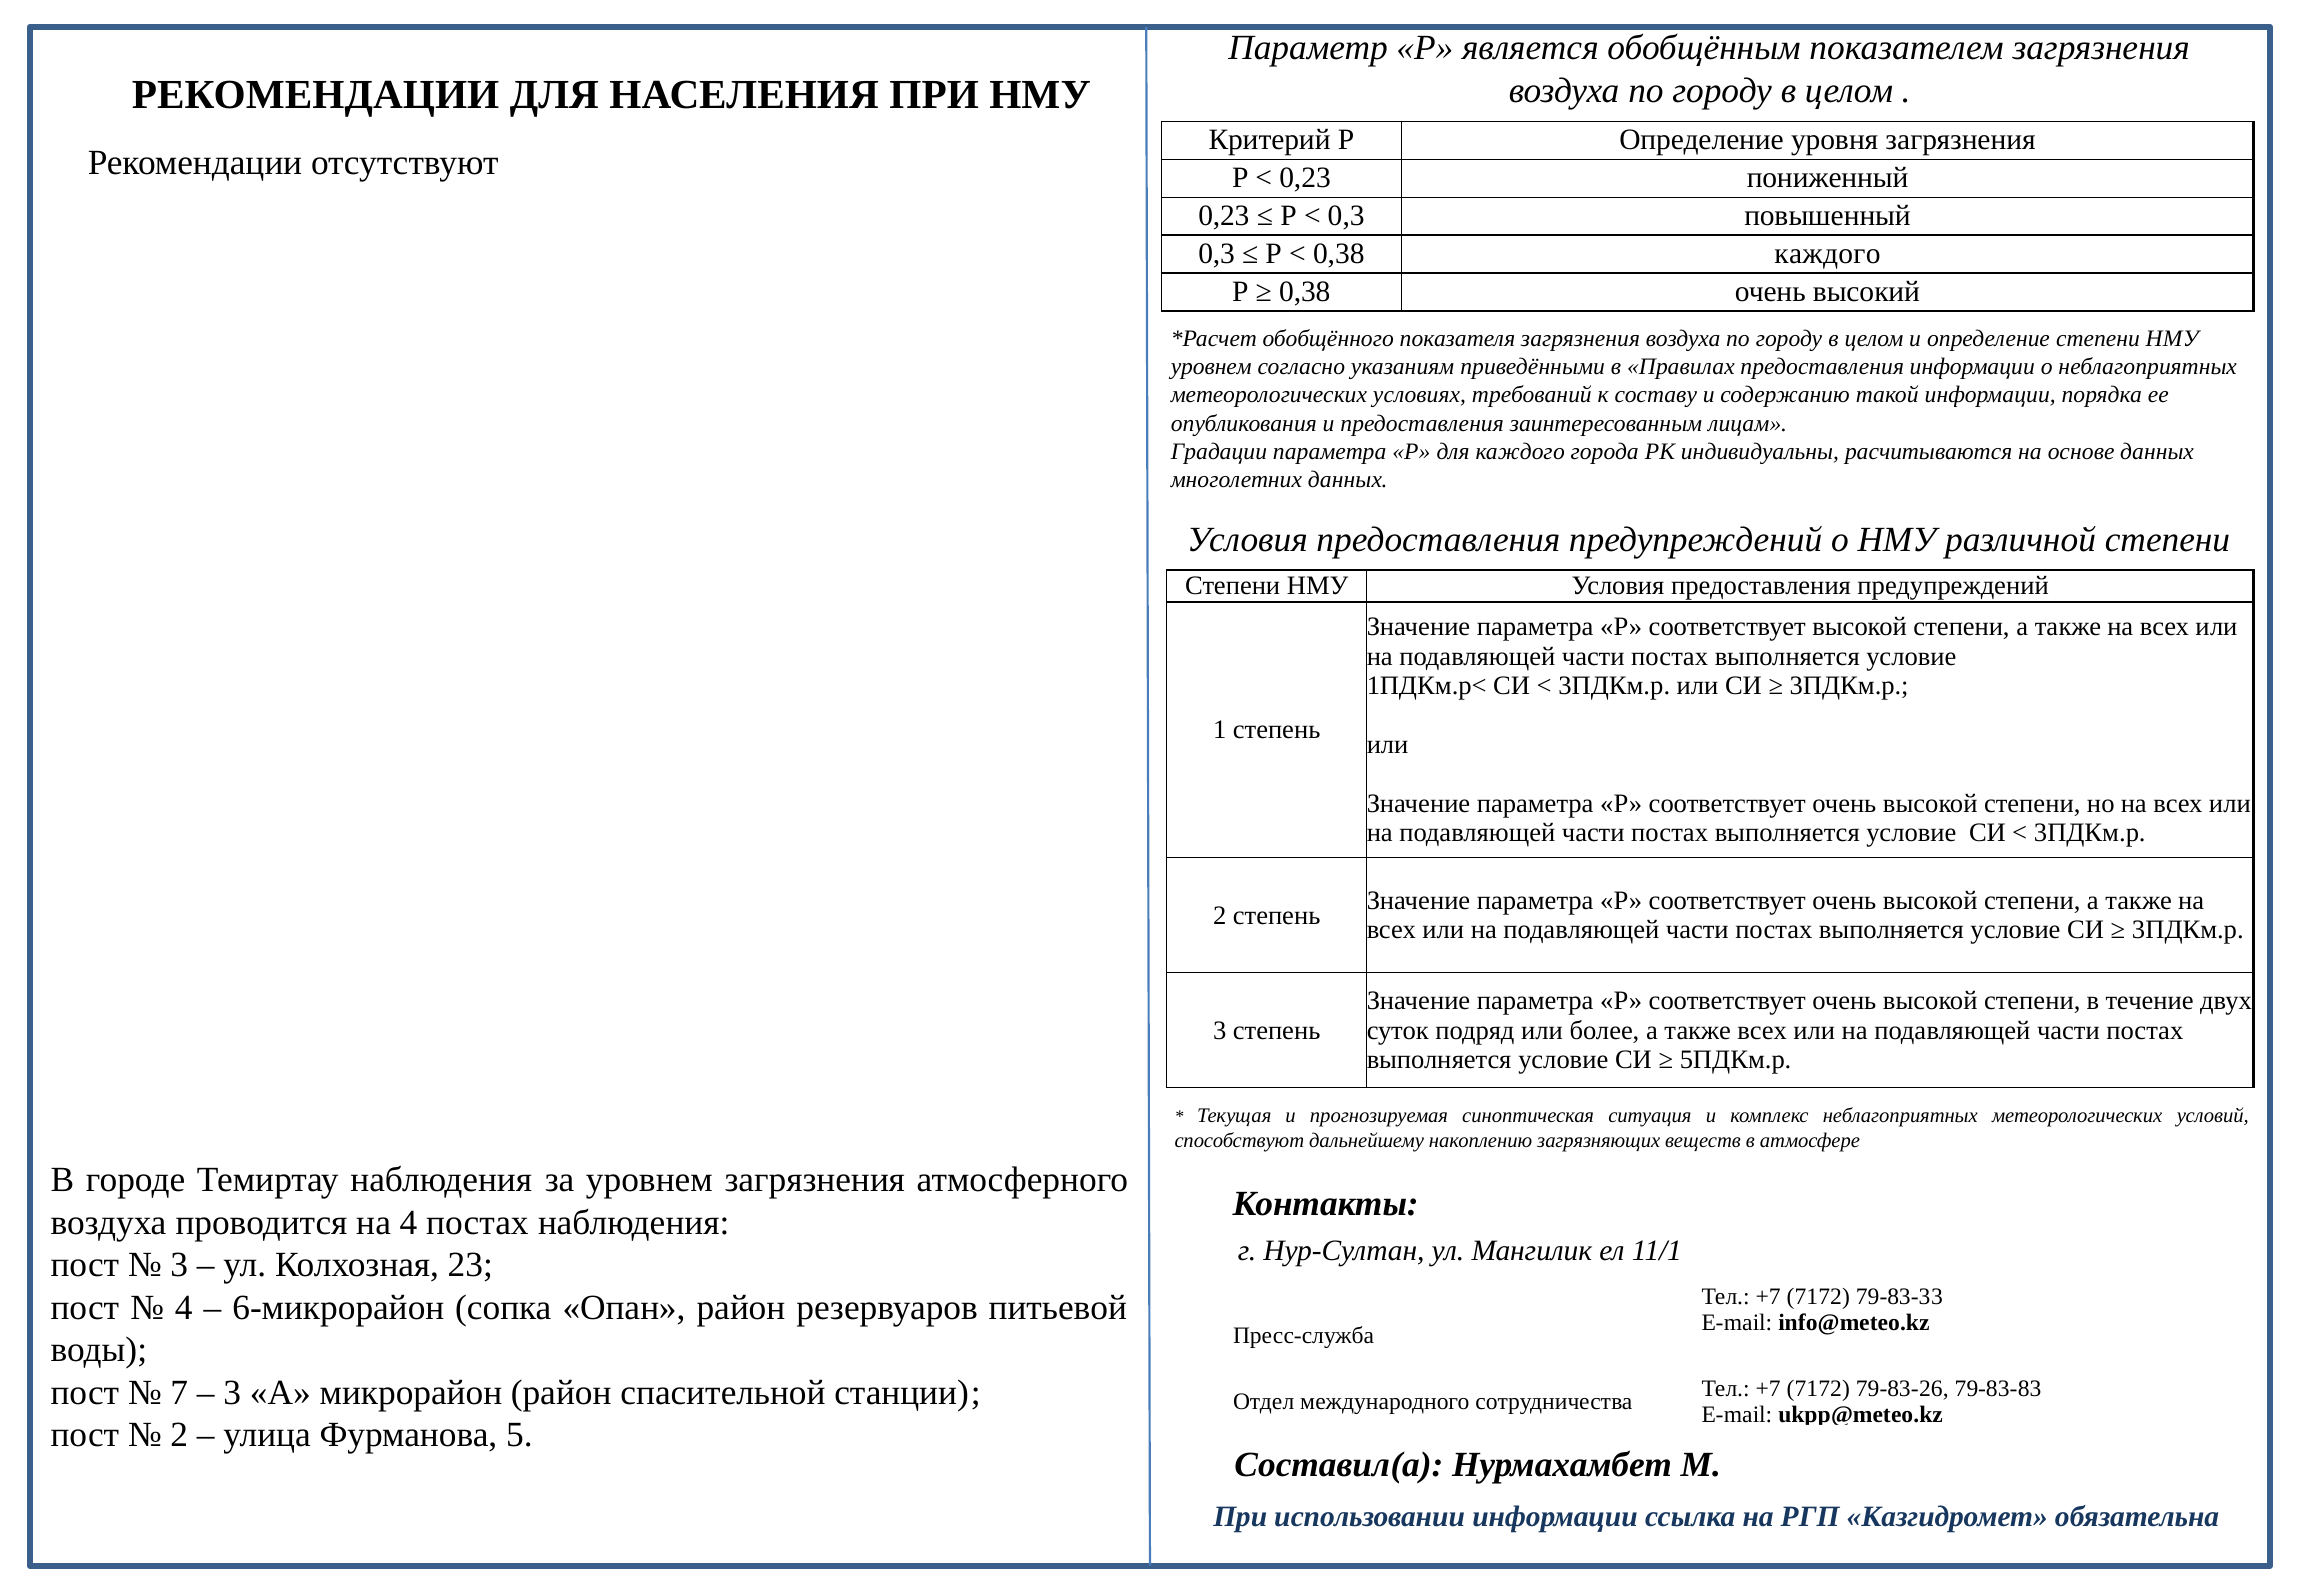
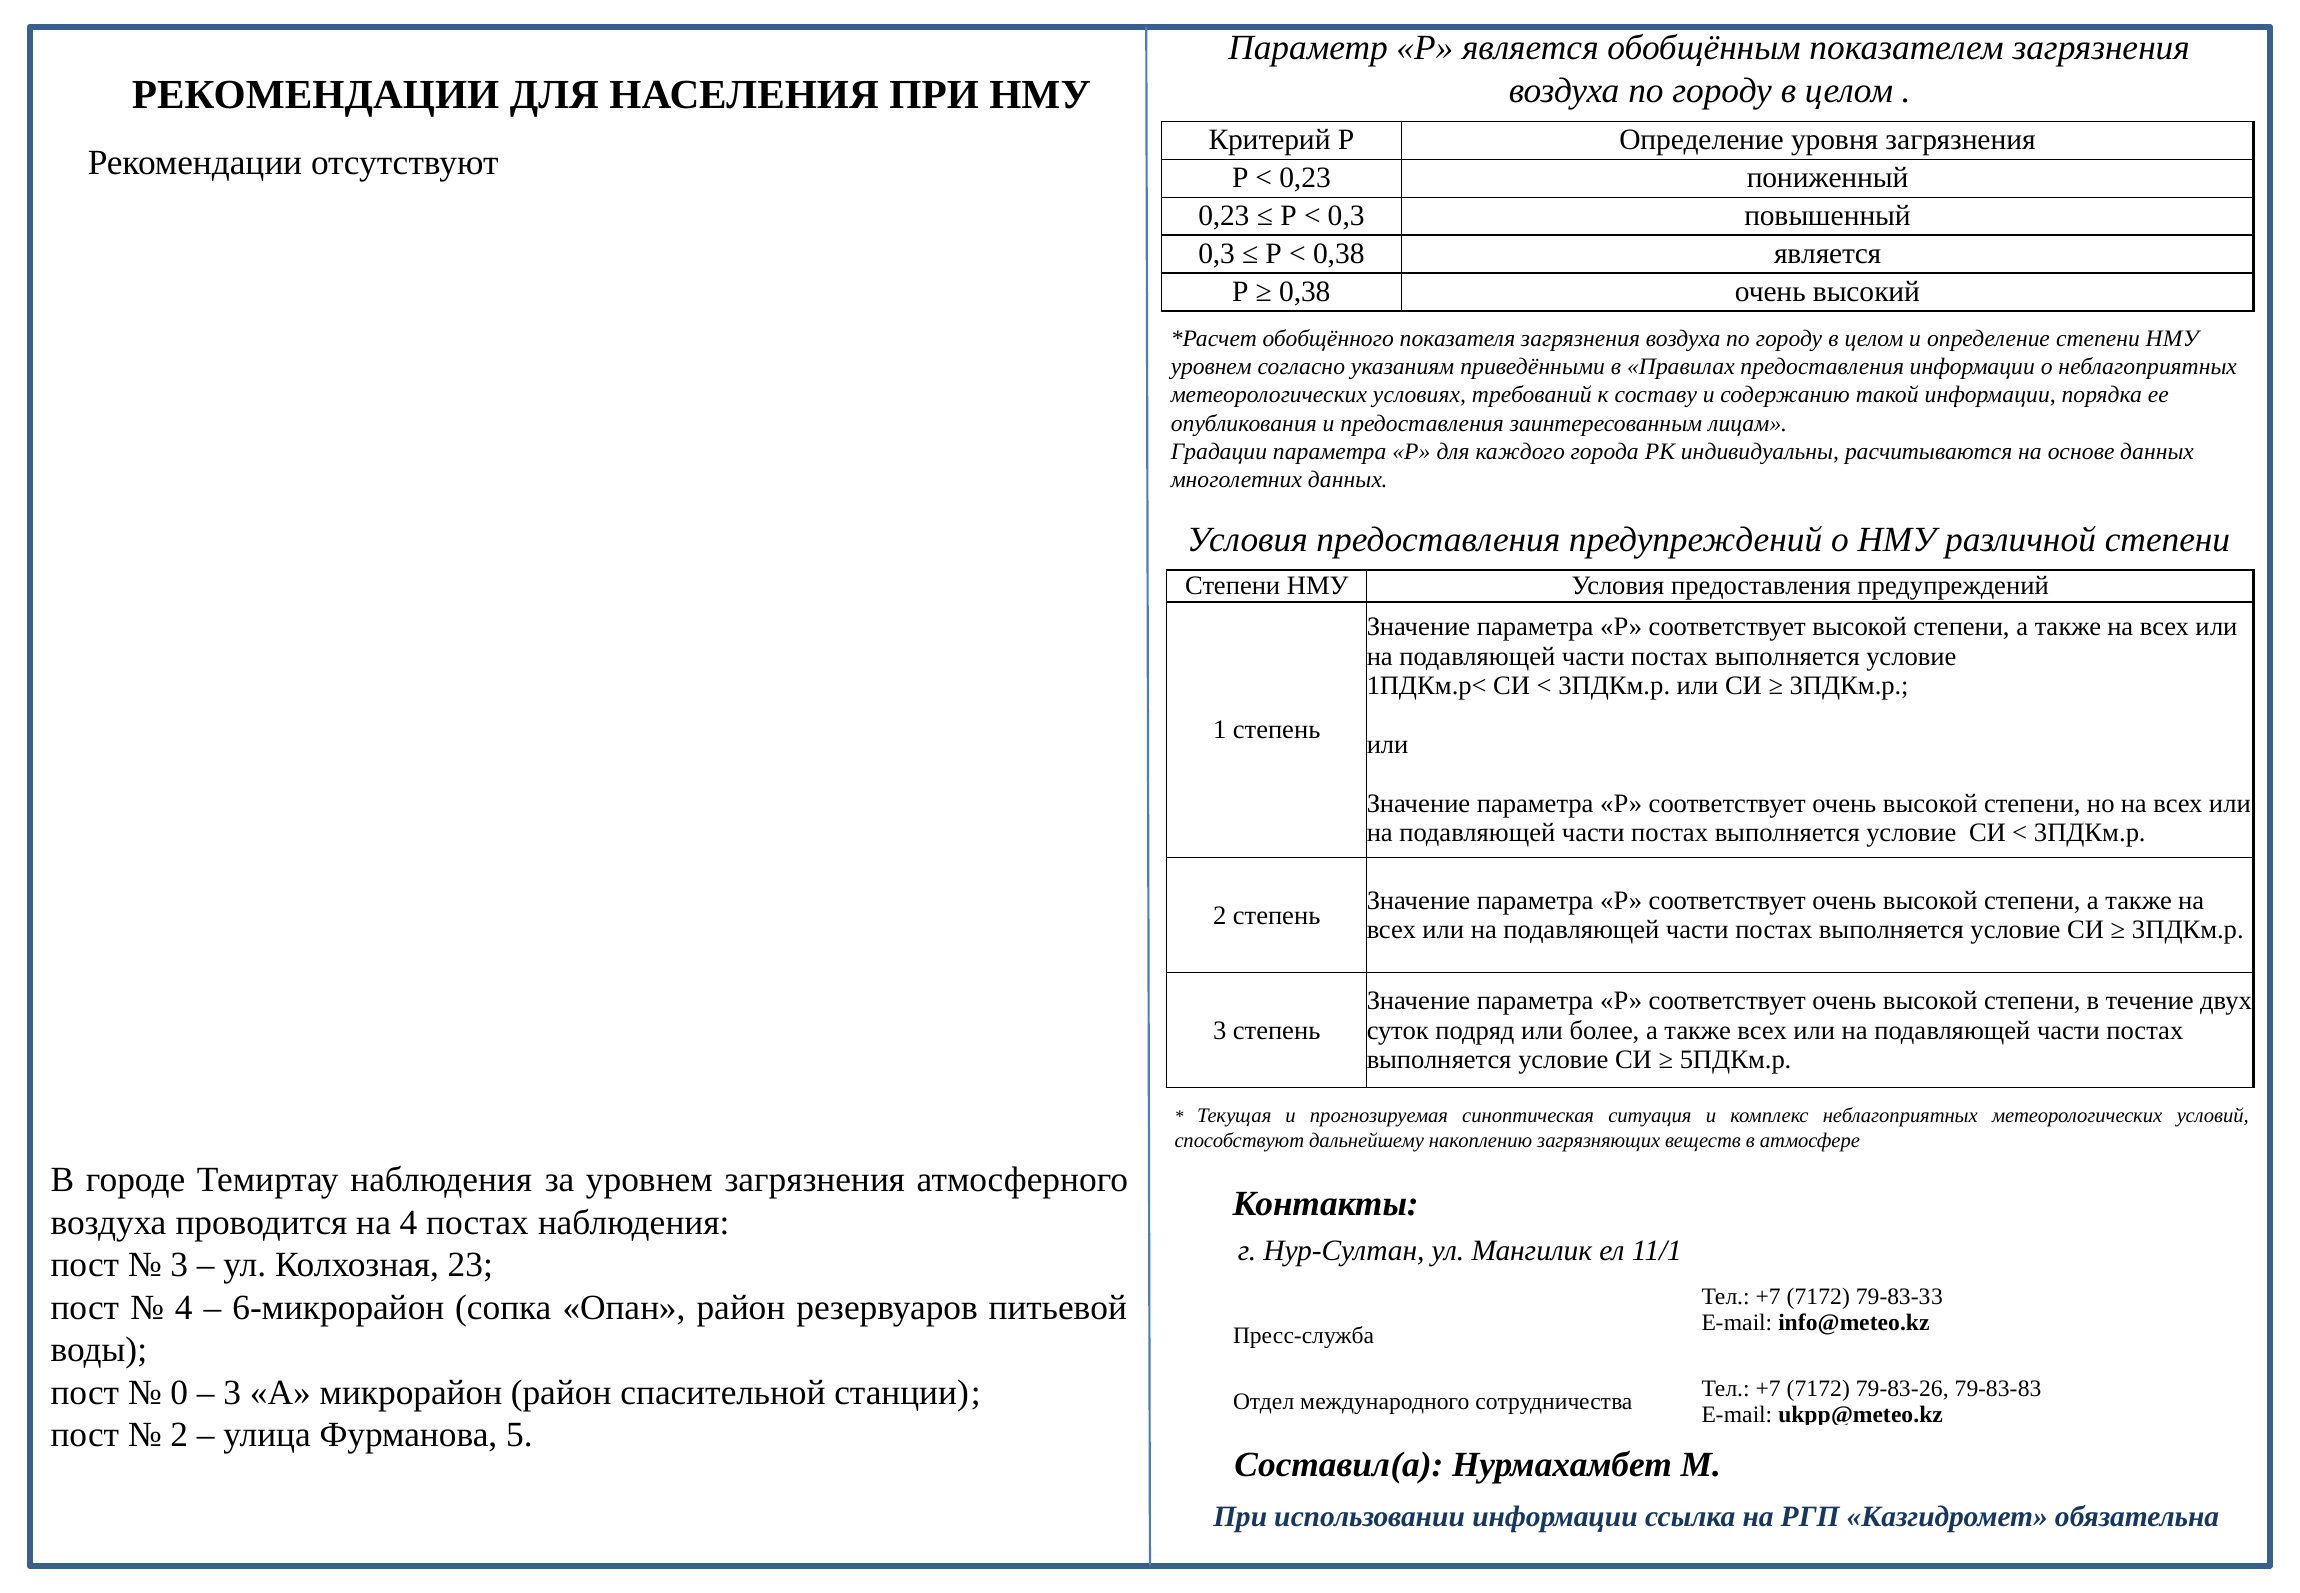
0,38 каждого: каждого -> является
7: 7 -> 0
